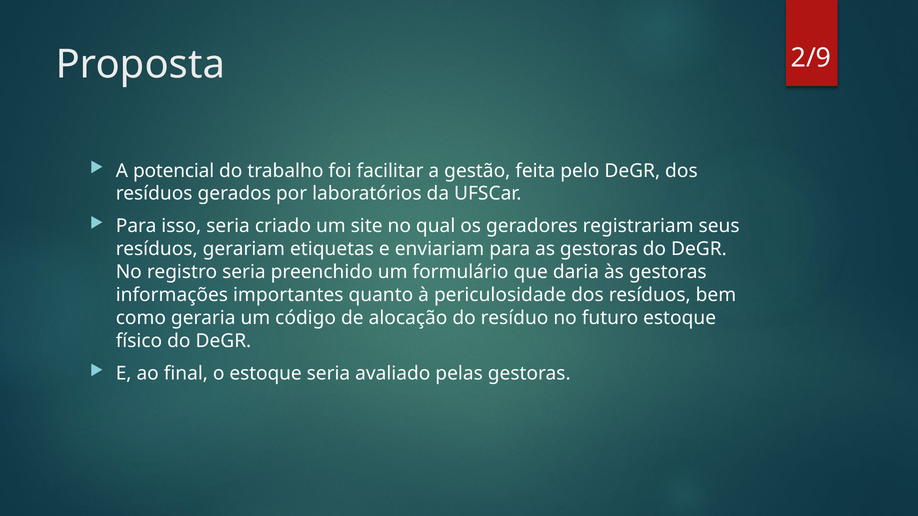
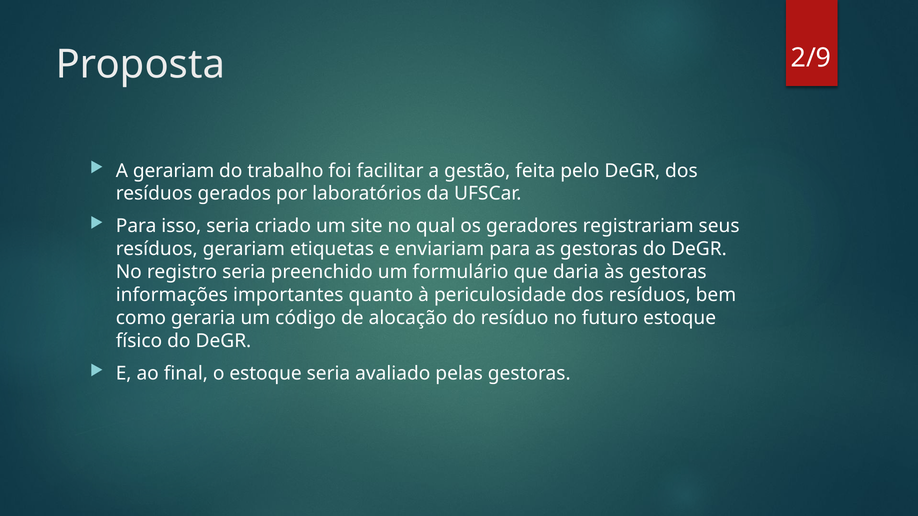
A potencial: potencial -> gerariam
